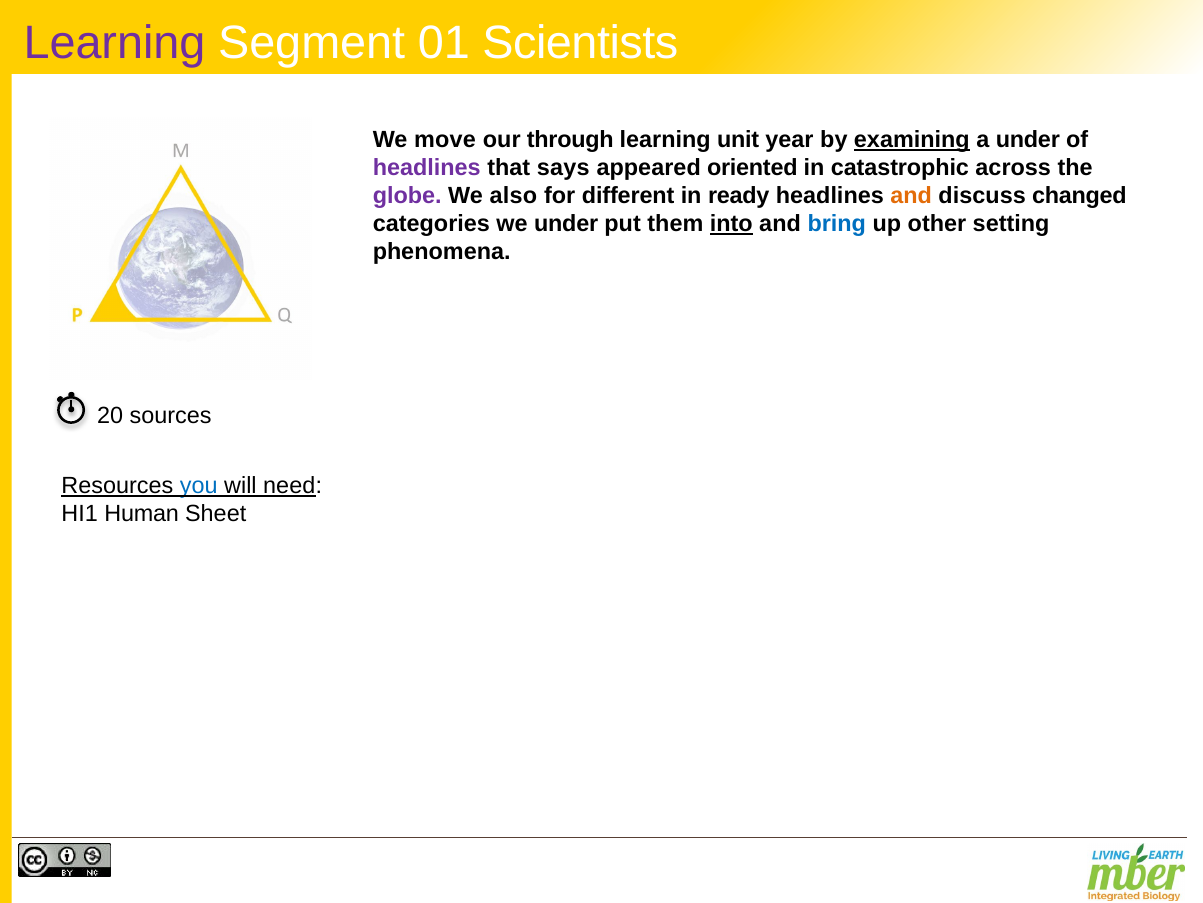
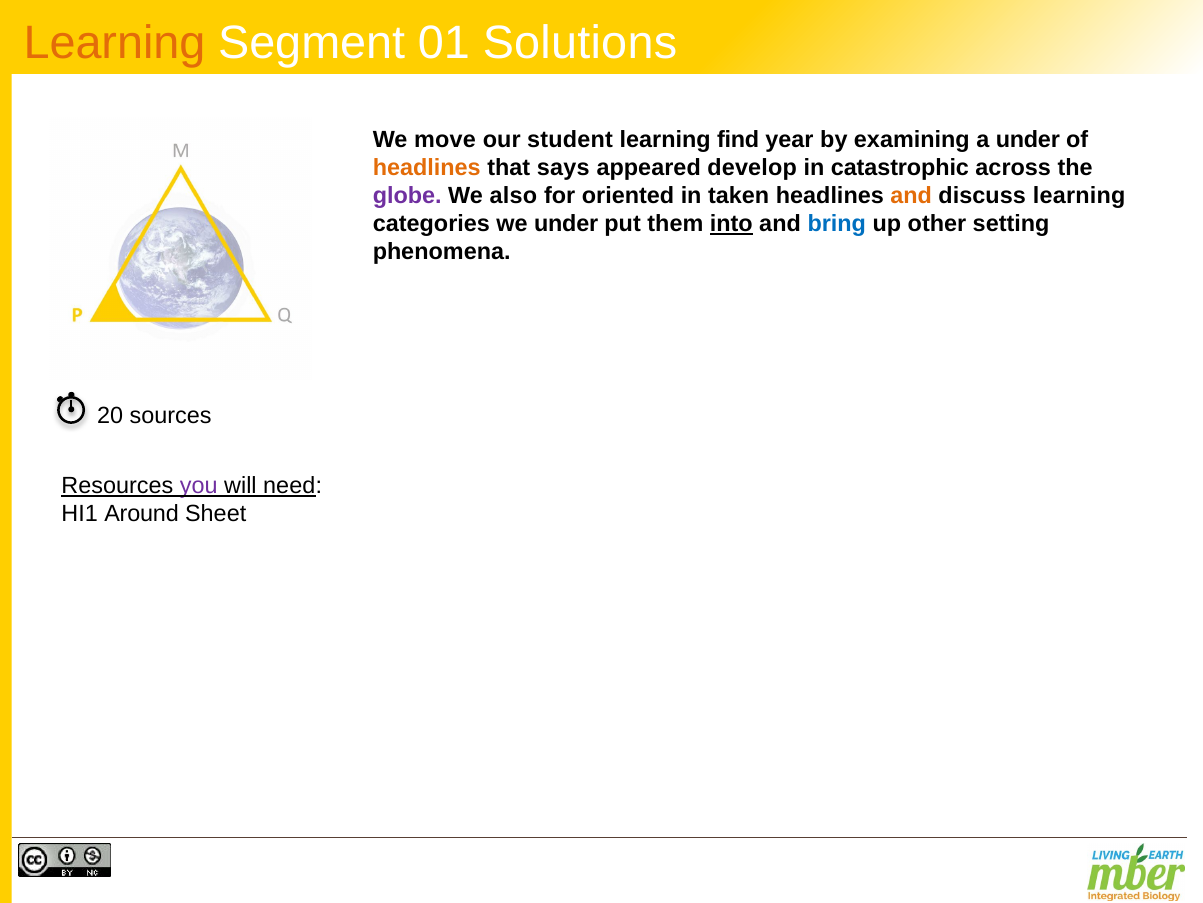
Learning at (114, 43) colour: purple -> orange
Scientists: Scientists -> Solutions
through: through -> student
unit: unit -> find
examining underline: present -> none
headlines at (427, 168) colour: purple -> orange
oriented: oriented -> develop
different: different -> oriented
ready: ready -> taken
discuss changed: changed -> learning
you colour: blue -> purple
Human: Human -> Around
